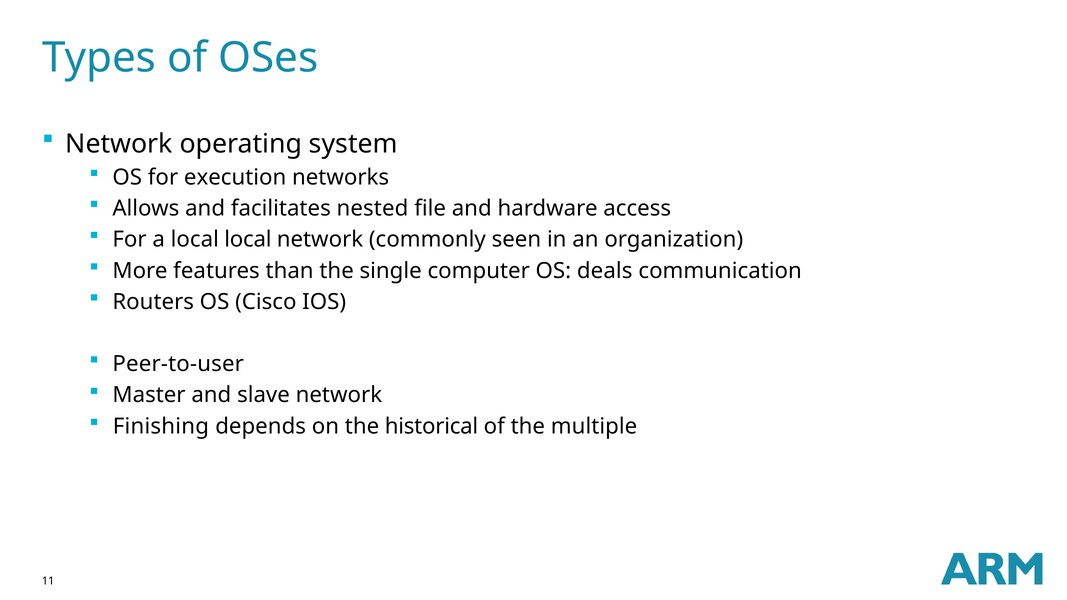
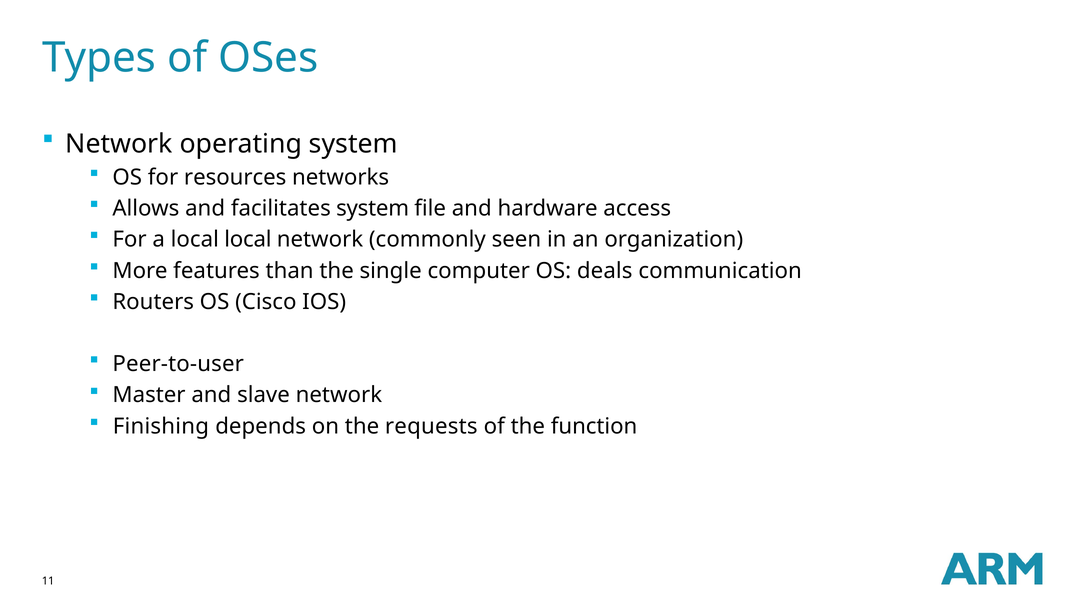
execution: execution -> resources
facilitates nested: nested -> system
historical: historical -> requests
multiple: multiple -> function
